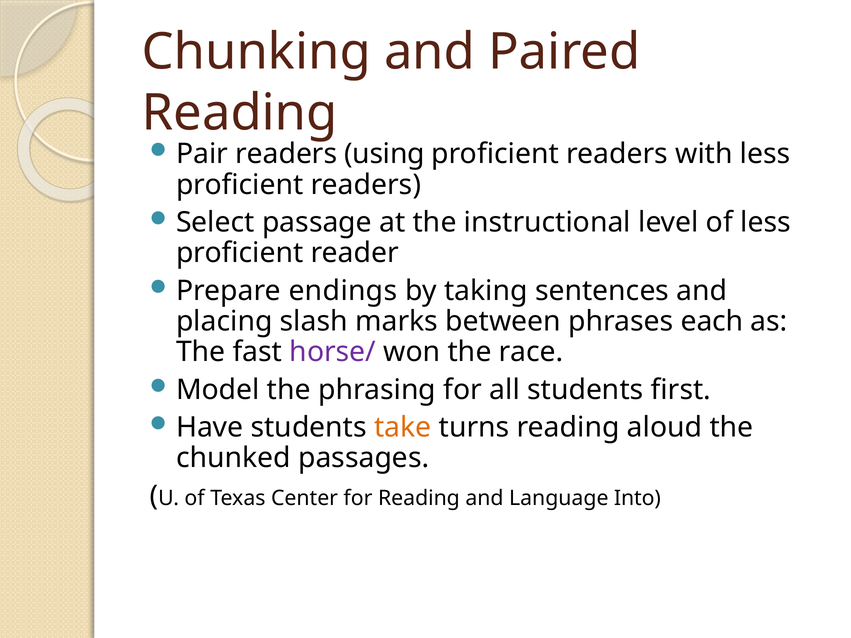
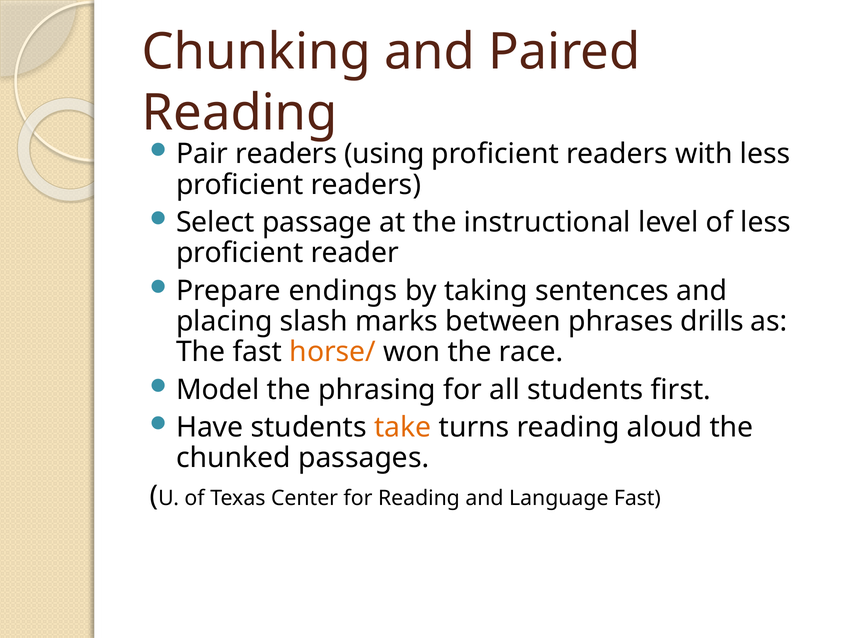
each: each -> drills
horse/ colour: purple -> orange
Language Into: Into -> Fast
